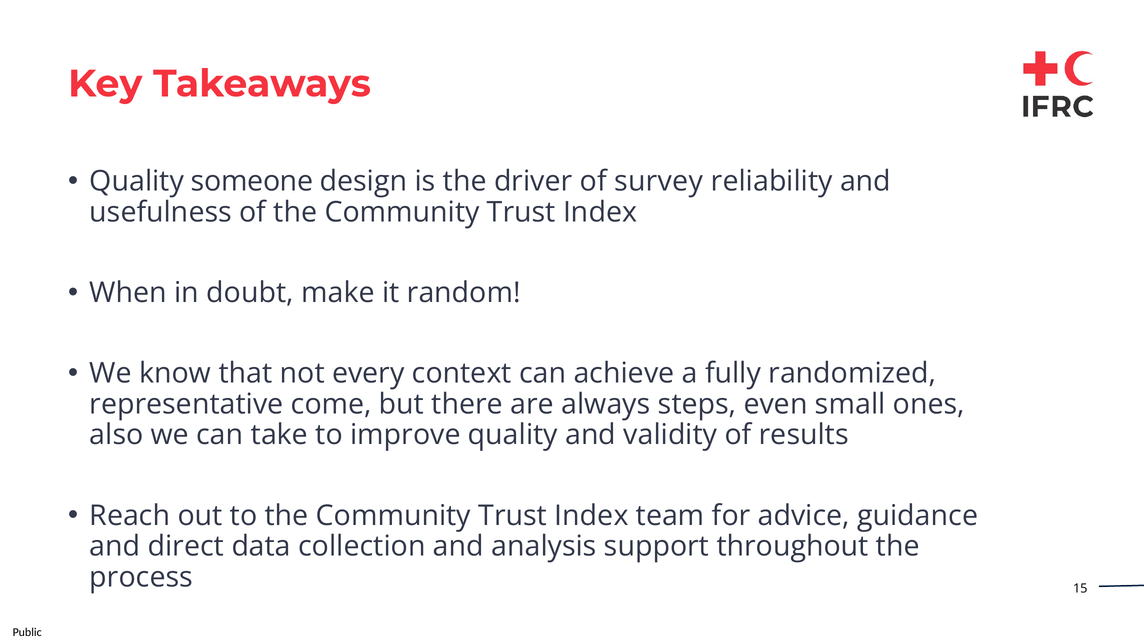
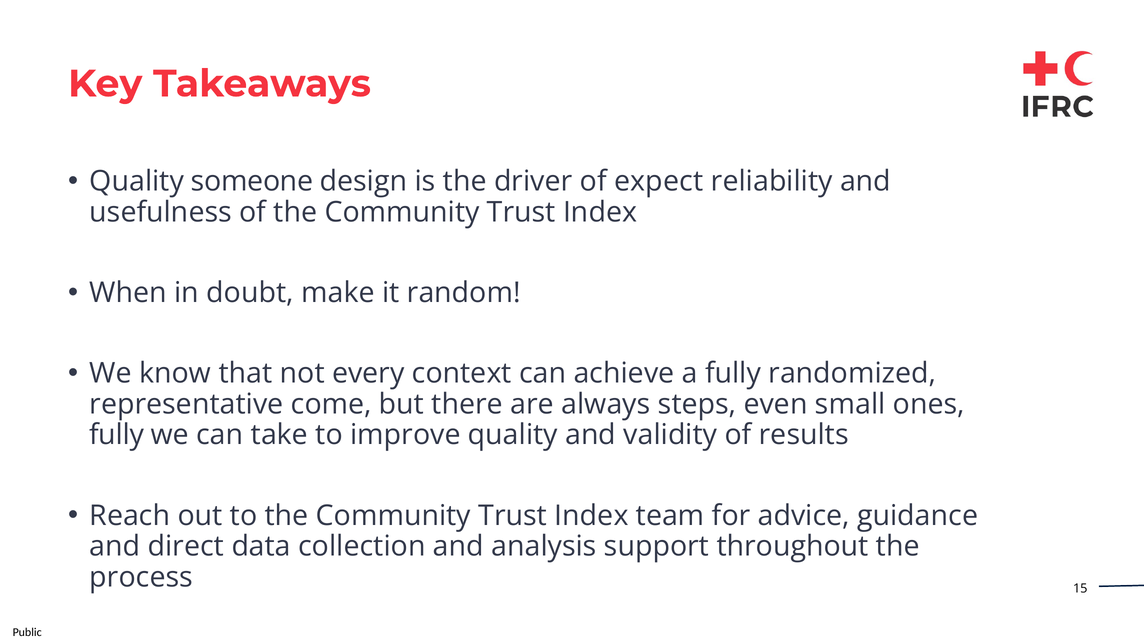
survey: survey -> expect
also at (116, 435): also -> fully
